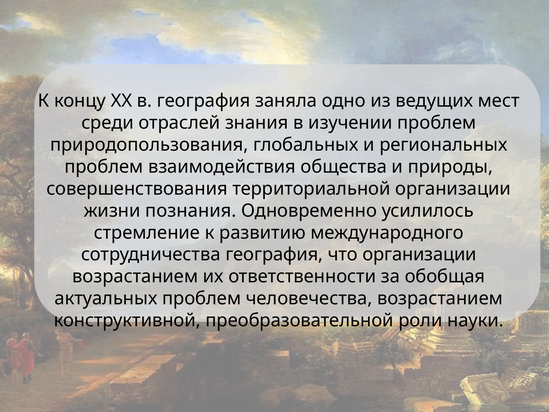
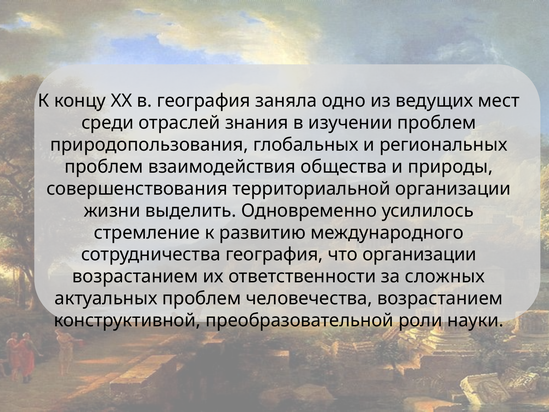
познания: познания -> выделить
обобщая: обобщая -> сложных
